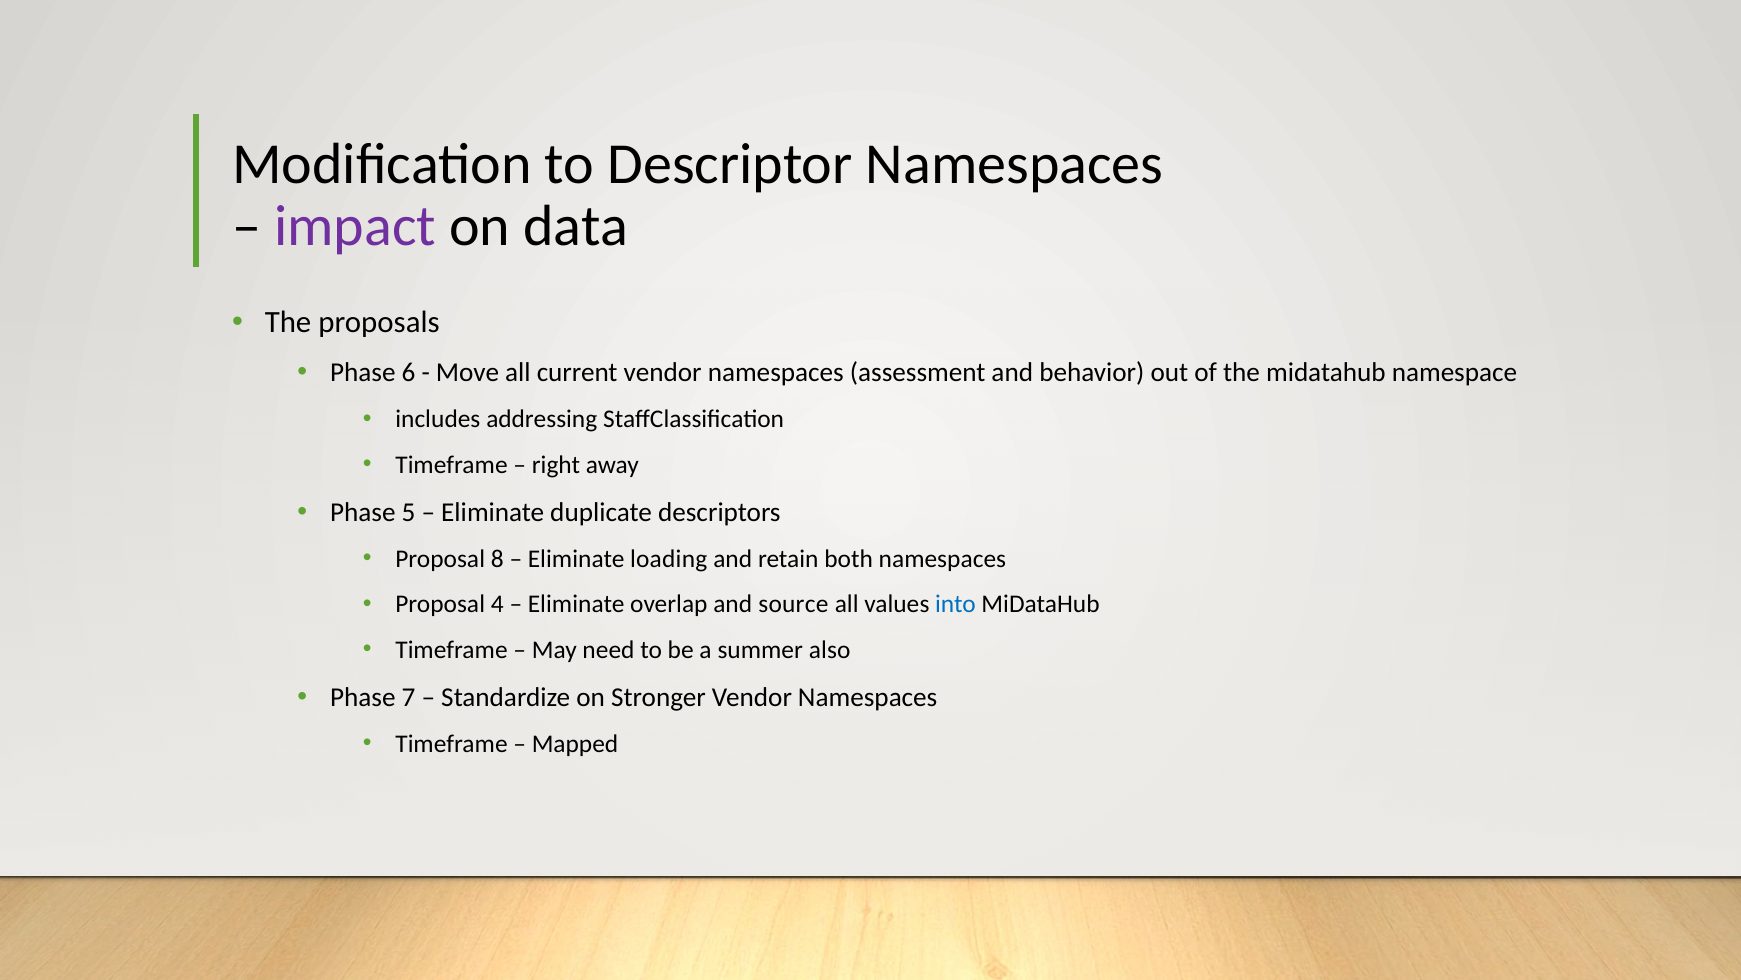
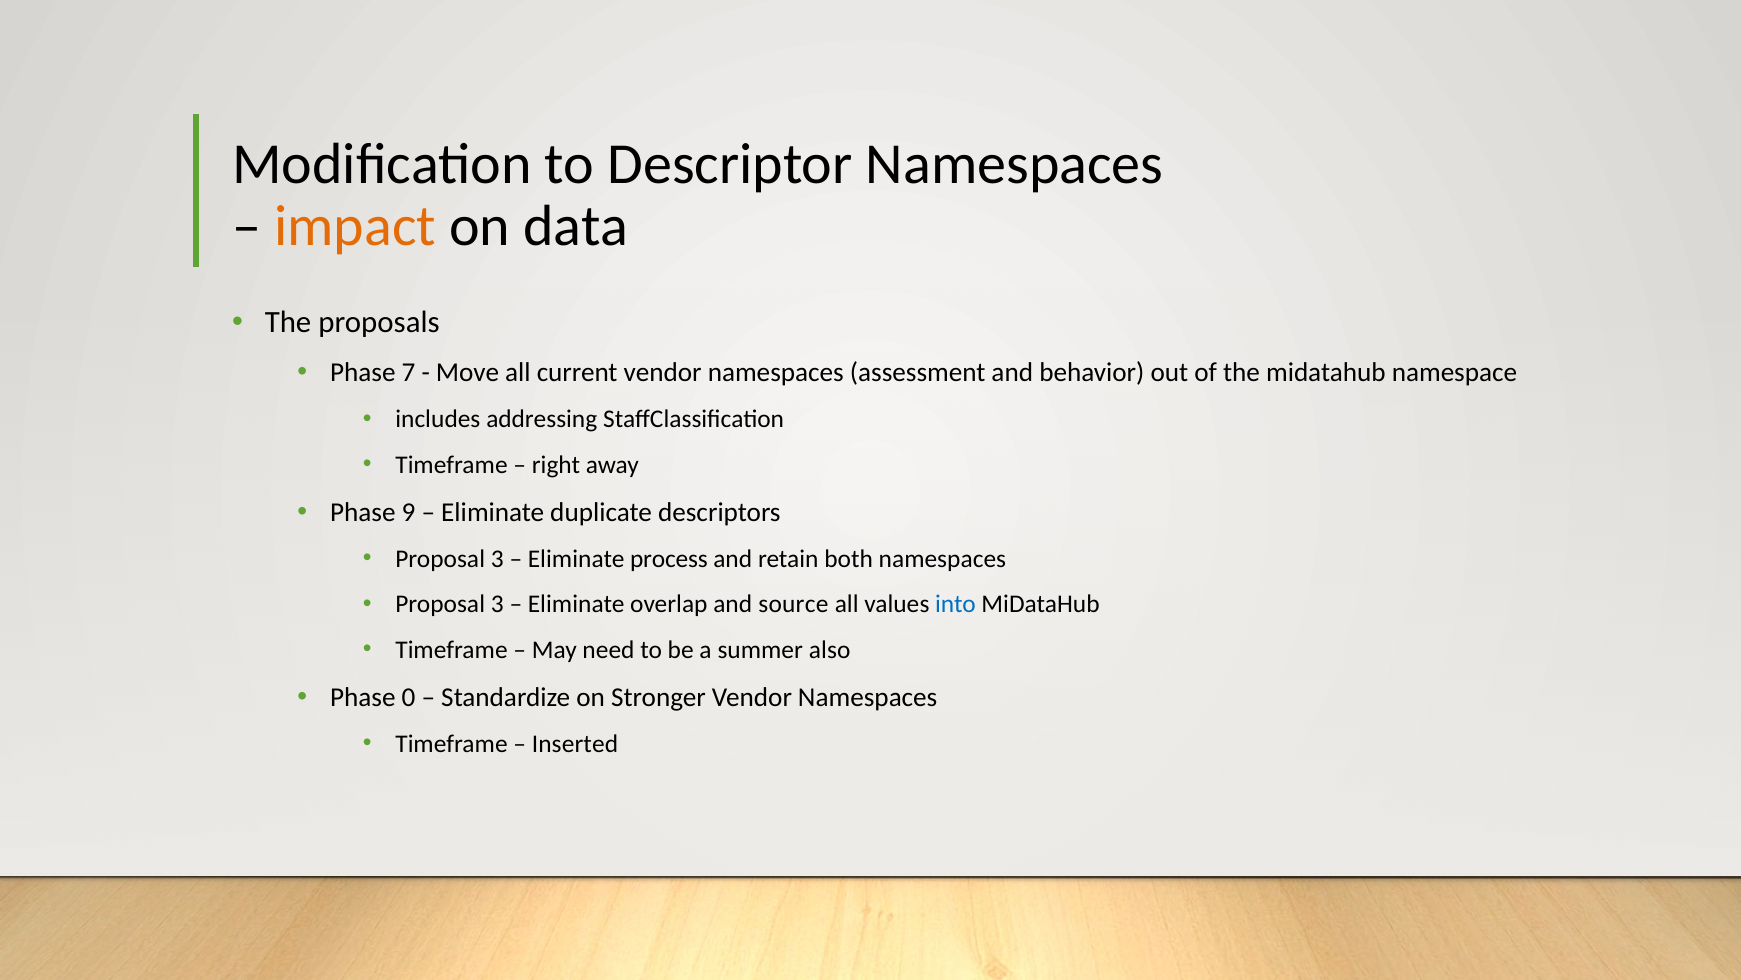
impact colour: purple -> orange
6: 6 -> 7
5: 5 -> 9
8 at (497, 559): 8 -> 3
loading: loading -> process
4 at (497, 604): 4 -> 3
7: 7 -> 0
Mapped: Mapped -> Inserted
